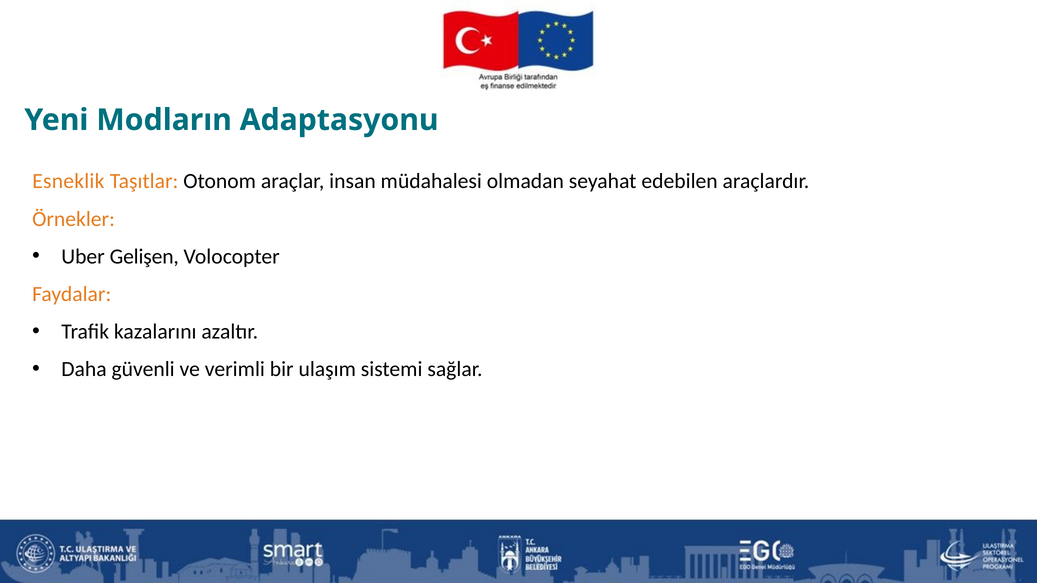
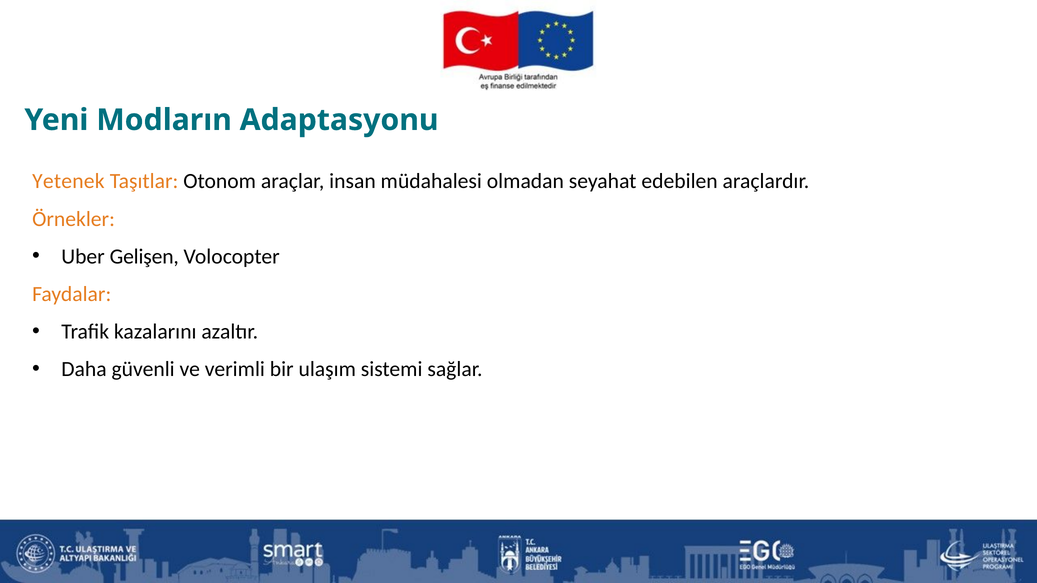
Esneklik: Esneklik -> Yetenek
